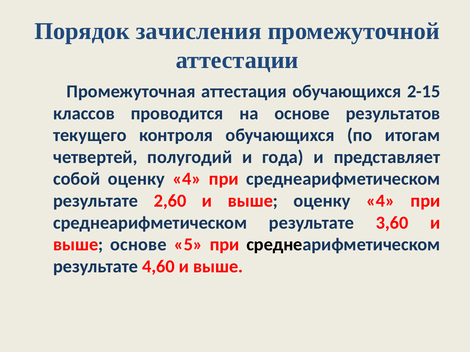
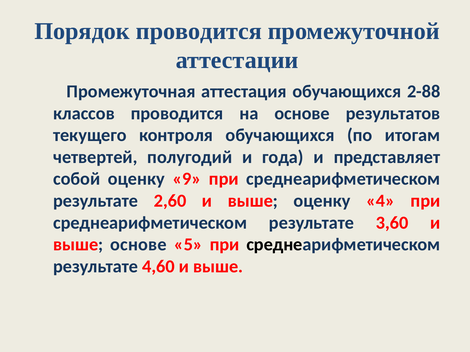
Порядок зачисления: зачисления -> проводится
2-15: 2-15 -> 2-88
собой оценку 4: 4 -> 9
